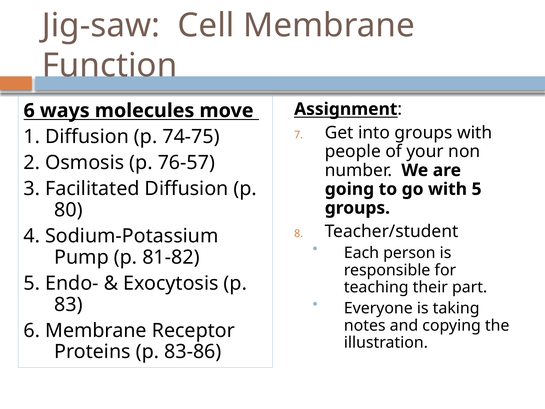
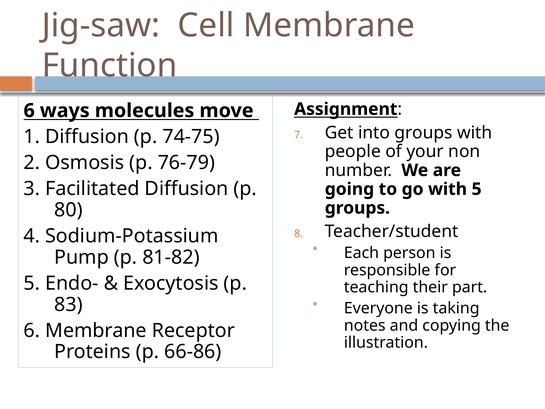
76-57: 76-57 -> 76-79
83-86: 83-86 -> 66-86
